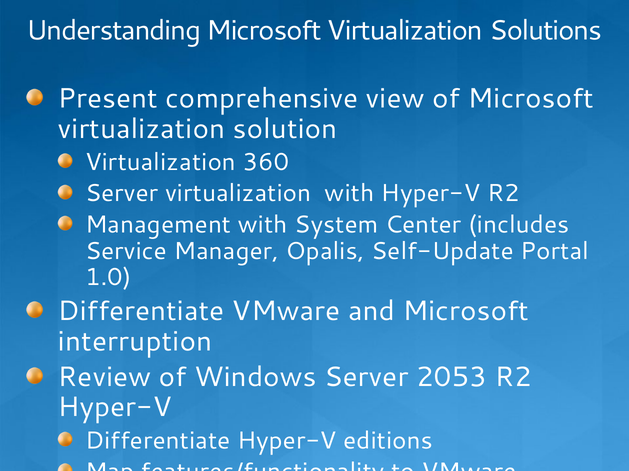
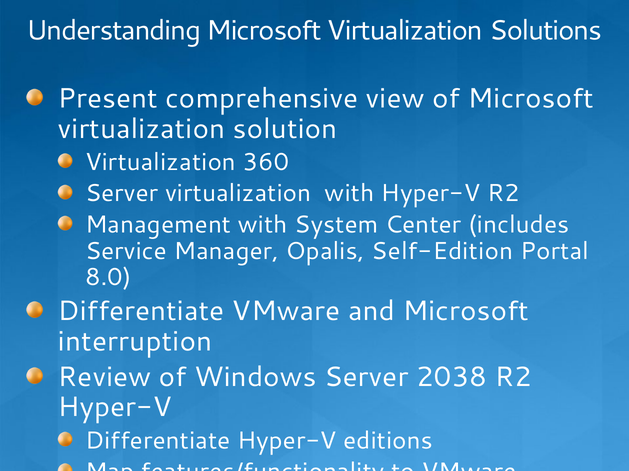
Self-Update: Self-Update -> Self-Edition
1.0: 1.0 -> 8.0
2053: 2053 -> 2038
